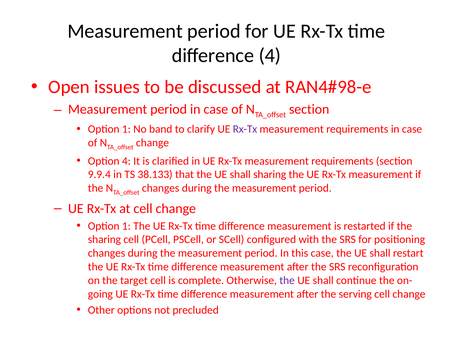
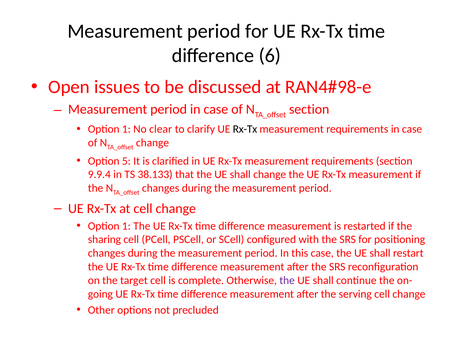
difference 4: 4 -> 6
band: band -> clear
Rx-Tx at (245, 129) colour: purple -> black
Option 4: 4 -> 5
shall sharing: sharing -> change
